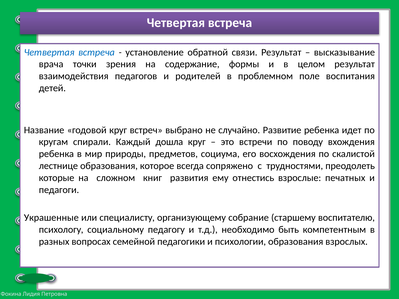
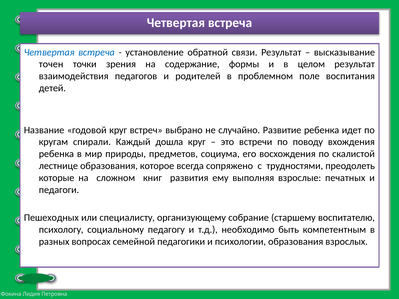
врача: врача -> точен
отнестись: отнестись -> выполняя
Украшенные: Украшенные -> Пешеходных
